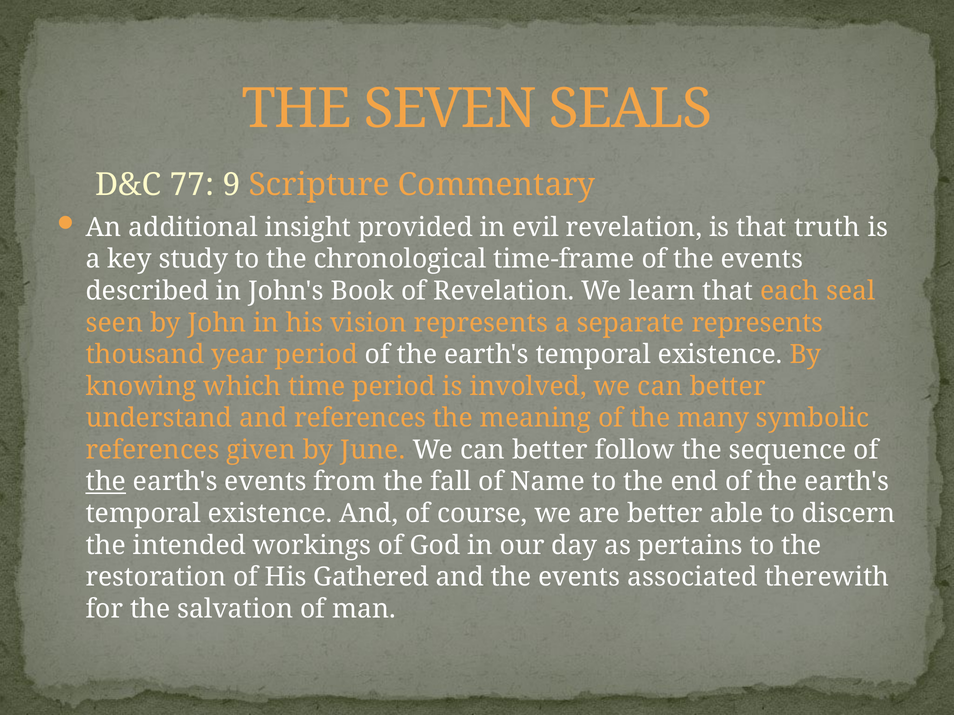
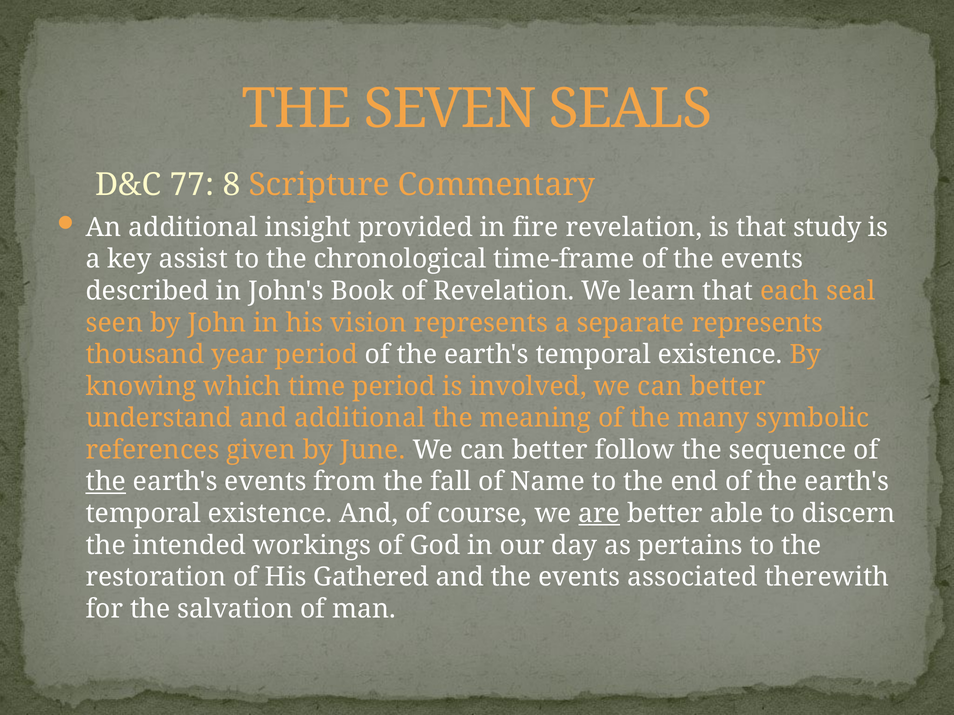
9: 9 -> 8
evil: evil -> fire
truth: truth -> study
study: study -> assist
and references: references -> additional
are underline: none -> present
